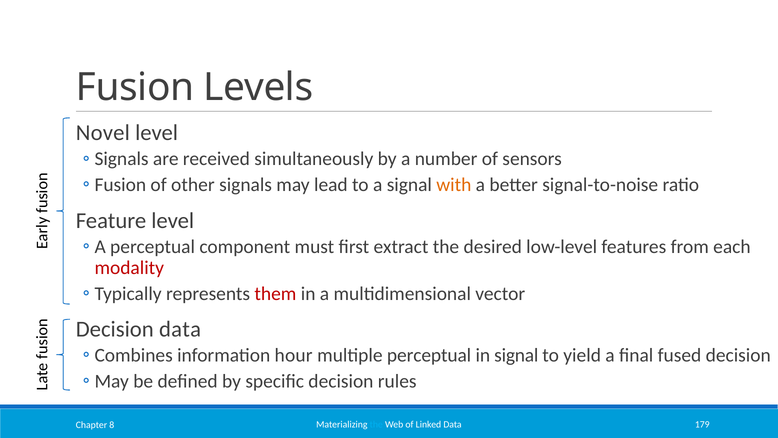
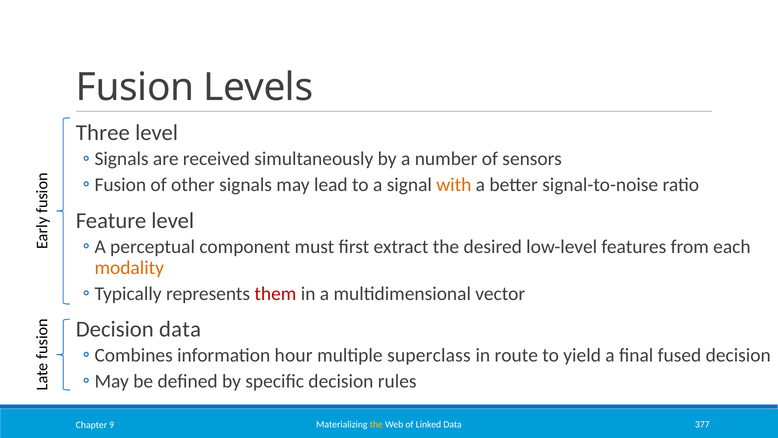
Novel: Novel -> Three
modality colour: red -> orange
multiple perceptual: perceptual -> superclass
in signal: signal -> route
the at (376, 424) colour: light blue -> yellow
179: 179 -> 377
8: 8 -> 9
